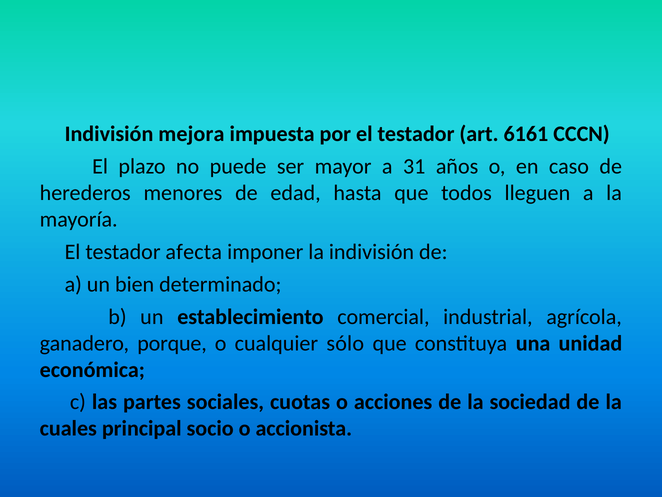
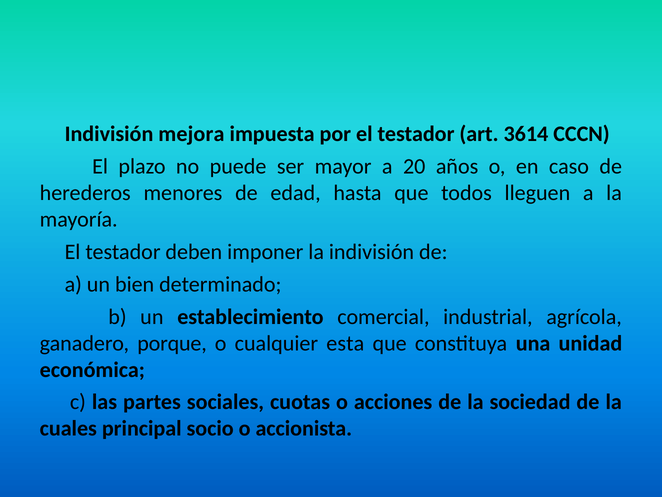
6161: 6161 -> 3614
31: 31 -> 20
afecta: afecta -> deben
sólo: sólo -> esta
